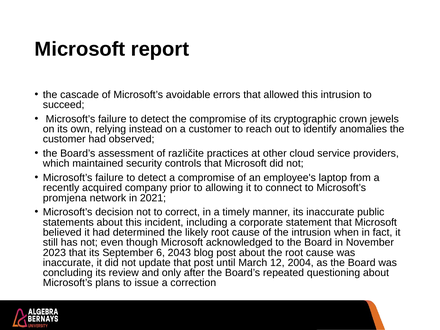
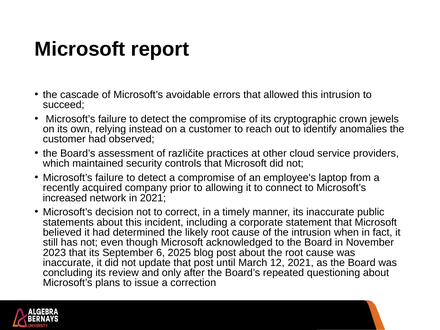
promjena: promjena -> increased
2043: 2043 -> 2025
12 2004: 2004 -> 2021
